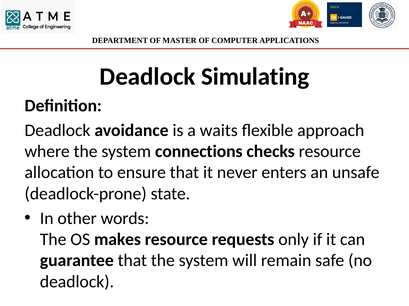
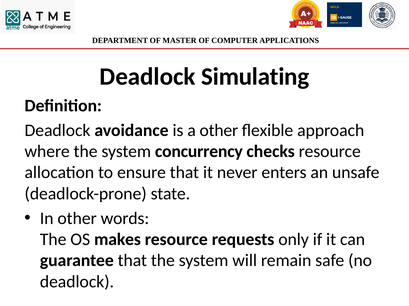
a waits: waits -> other
connections: connections -> concurrency
